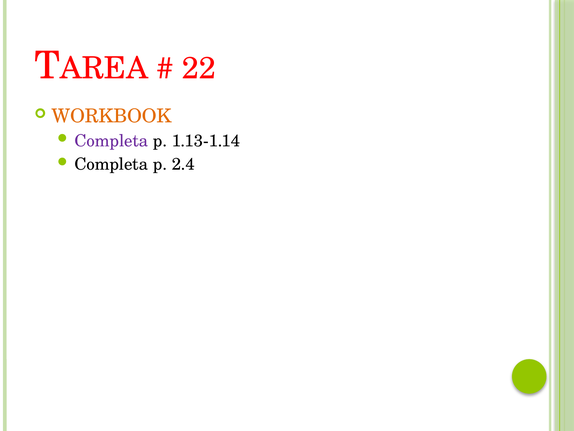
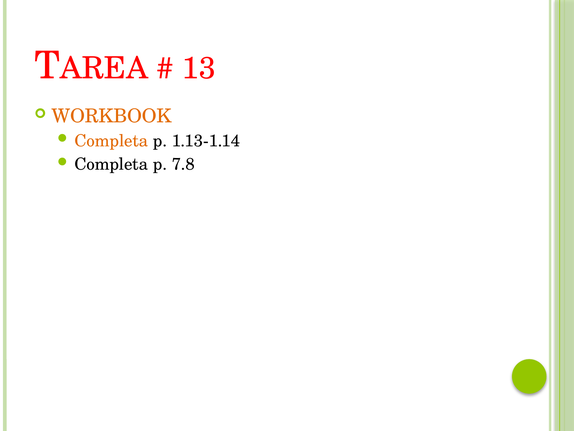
22: 22 -> 13
Completa at (111, 141) colour: purple -> orange
2.4: 2.4 -> 7.8
